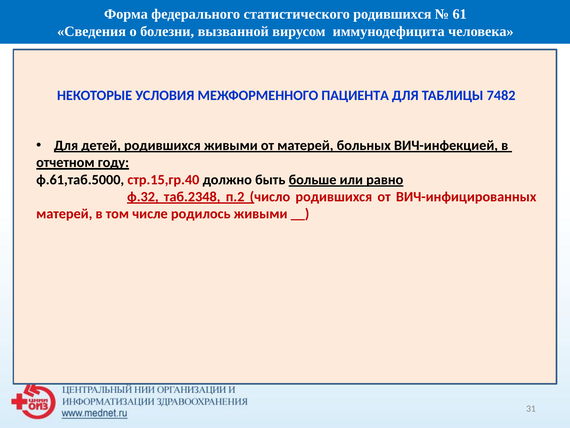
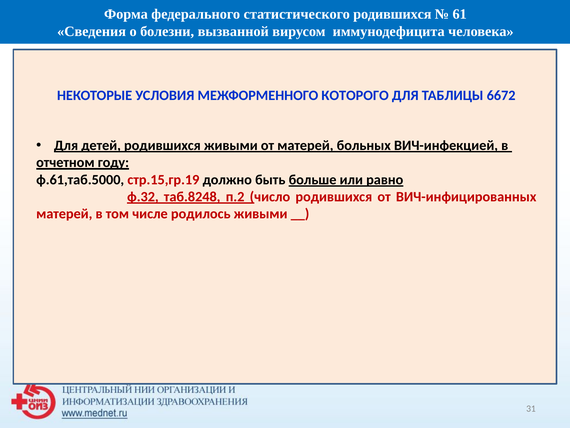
ПАЦИЕНТА: ПАЦИЕНТА -> КОТОРОГО
7482: 7482 -> 6672
стр.15,гр.40: стр.15,гр.40 -> стр.15,гр.19
таб.2348: таб.2348 -> таб.8248
